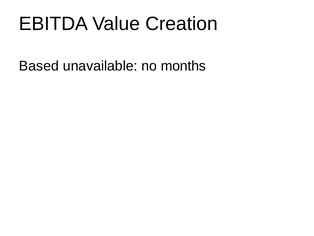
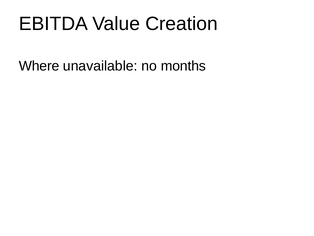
Based: Based -> Where
